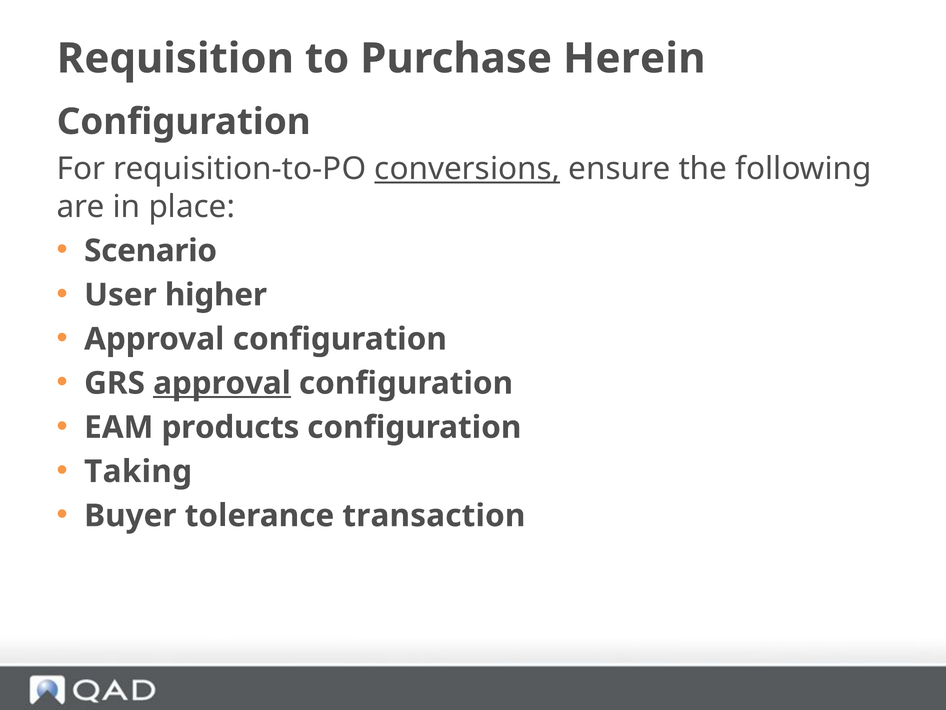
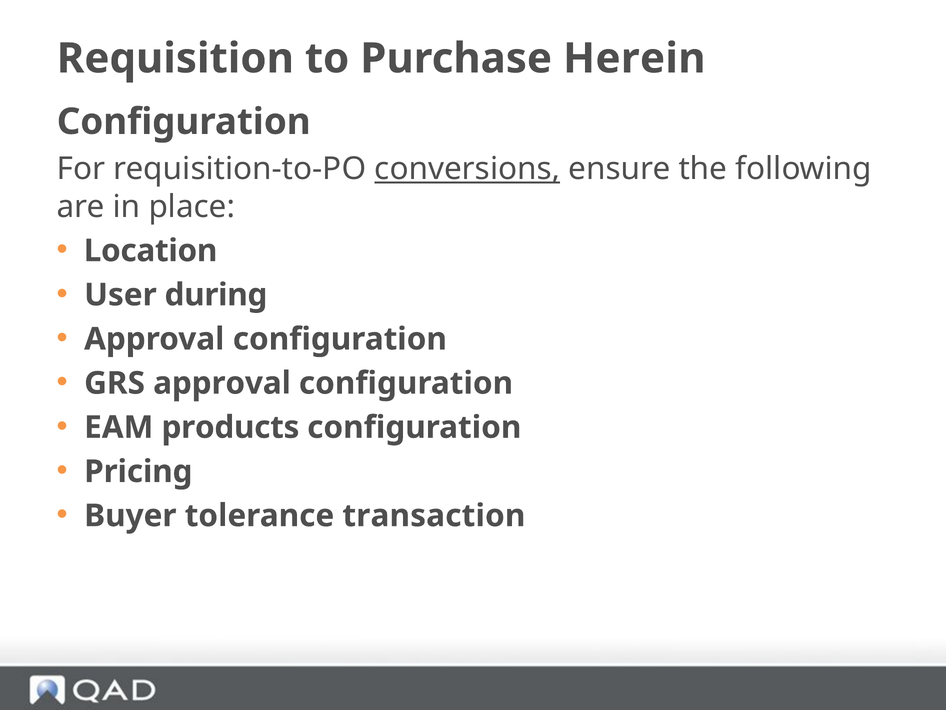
Scenario: Scenario -> Location
higher: higher -> during
approval at (222, 383) underline: present -> none
Taking: Taking -> Pricing
